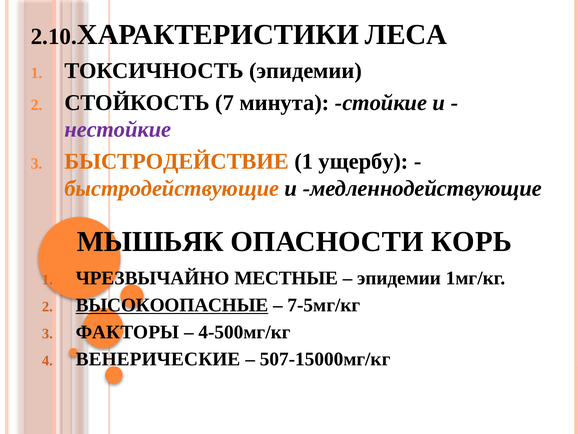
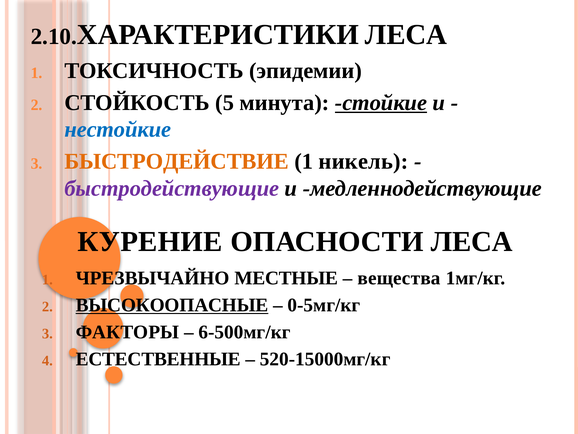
7: 7 -> 5
стойкие underline: none -> present
нестойкие colour: purple -> blue
ущербу: ущербу -> никель
быстродействующие colour: orange -> purple
МЫШЬЯК: МЫШЬЯК -> КУРЕНИЕ
ОПАСНОСТИ КОРЬ: КОРЬ -> ЛЕСА
эпидемии at (399, 278): эпидемии -> вещества
7-5мг/кг: 7-5мг/кг -> 0-5мг/кг
4-500мг/кг: 4-500мг/кг -> 6-500мг/кг
ВЕНЕРИЧЕСКИЕ: ВЕНЕРИЧЕСКИЕ -> ЕСТЕСТВЕННЫЕ
507-15000мг/кг: 507-15000мг/кг -> 520-15000мг/кг
